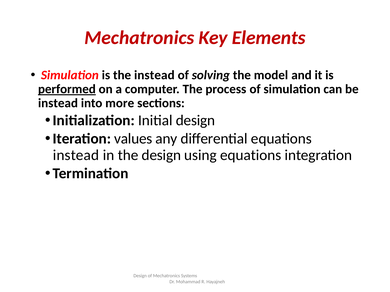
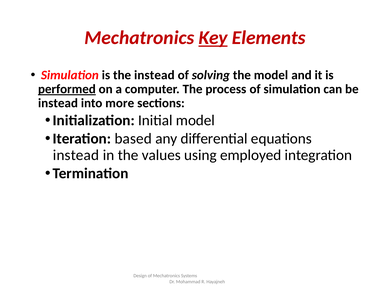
Key underline: none -> present
Initial design: design -> model
values: values -> based
the design: design -> values
using equations: equations -> employed
